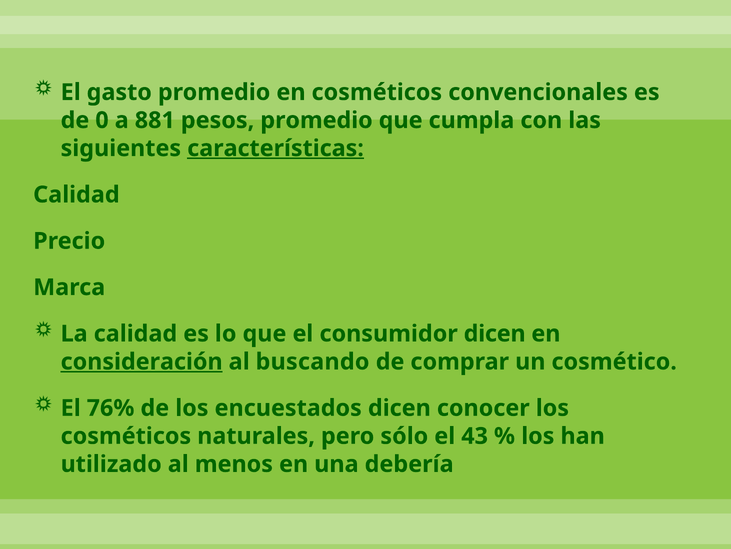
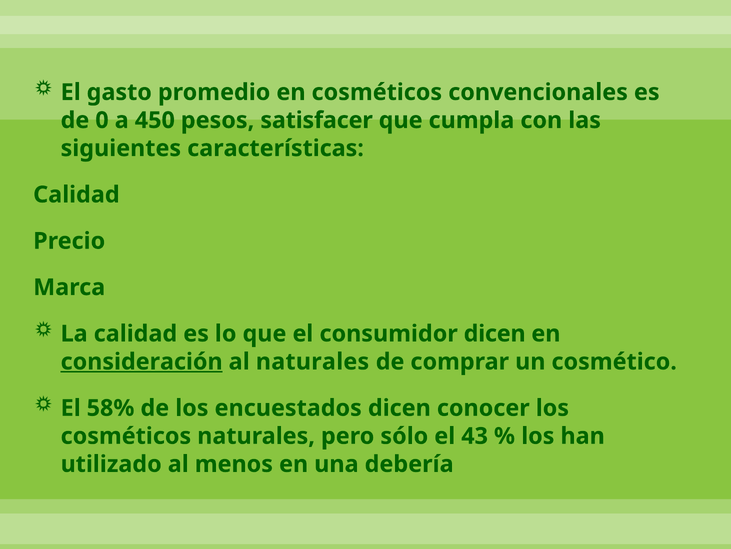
881: 881 -> 450
pesos promedio: promedio -> satisfacer
características underline: present -> none
al buscando: buscando -> naturales
76%: 76% -> 58%
